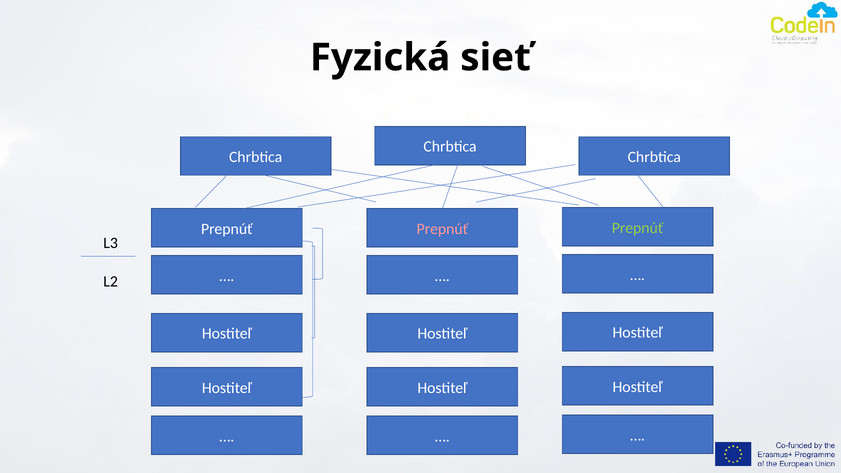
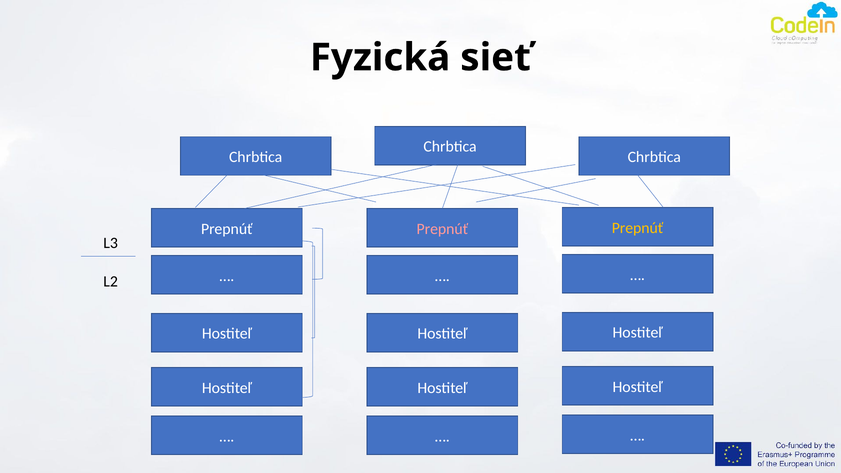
Prepnúť at (638, 228) colour: light green -> yellow
